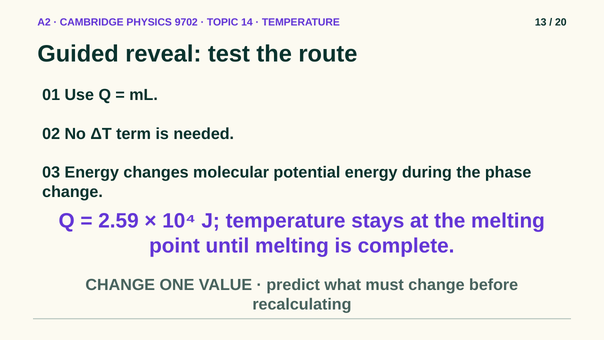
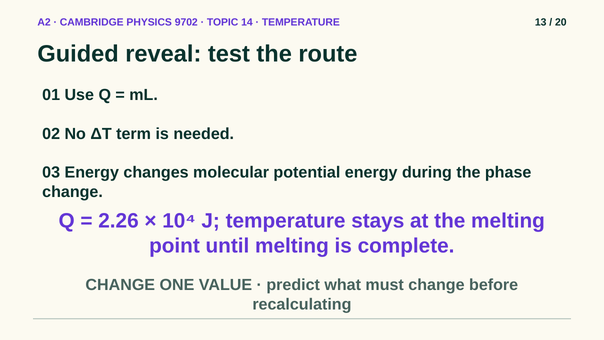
2.59: 2.59 -> 2.26
